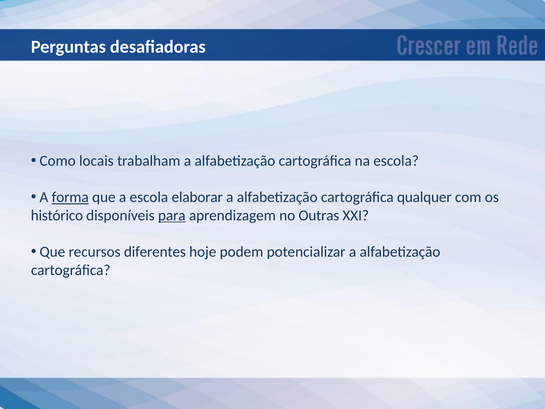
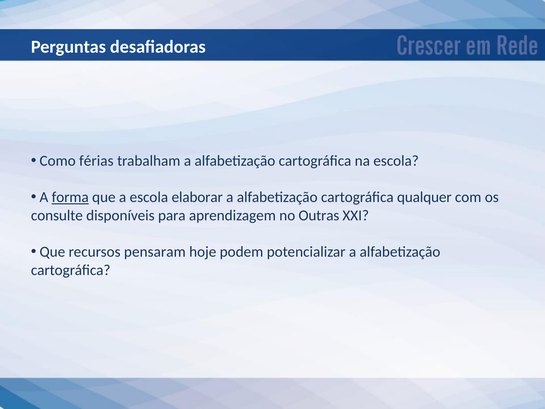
locais: locais -> férias
histórico: histórico -> consulte
para underline: present -> none
diferentes: diferentes -> pensaram
